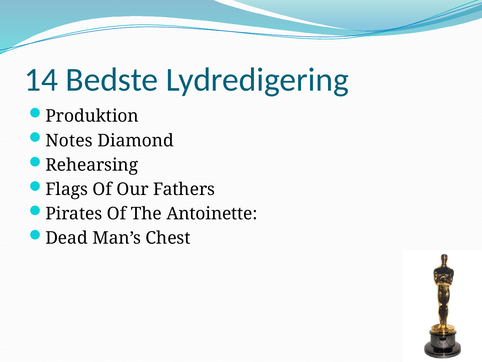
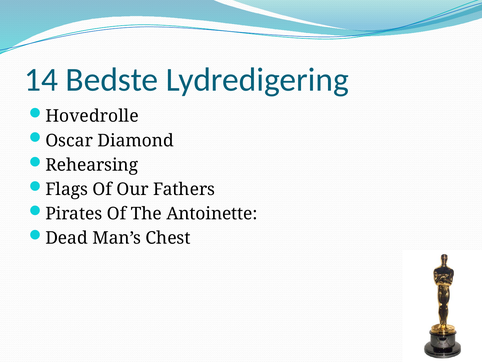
Produktion: Produktion -> Hovedrolle
Notes: Notes -> Oscar
